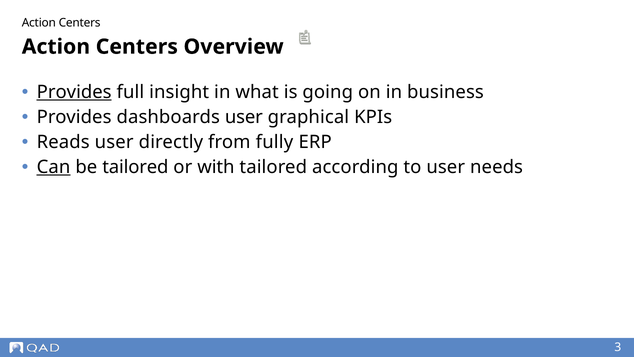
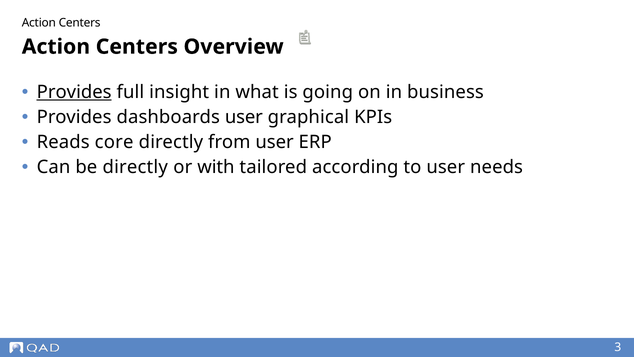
Reads user: user -> core
from fully: fully -> user
Can underline: present -> none
be tailored: tailored -> directly
